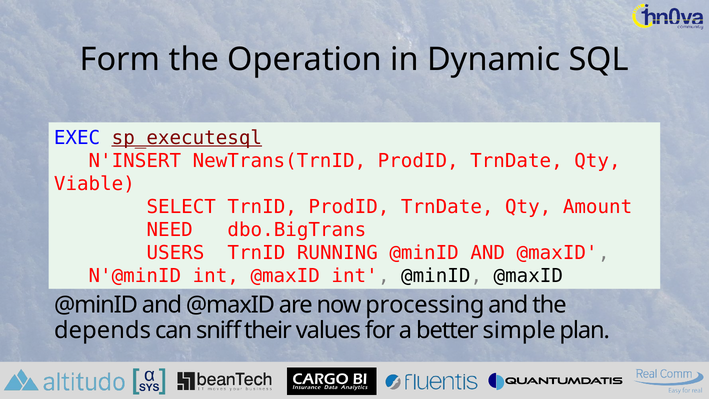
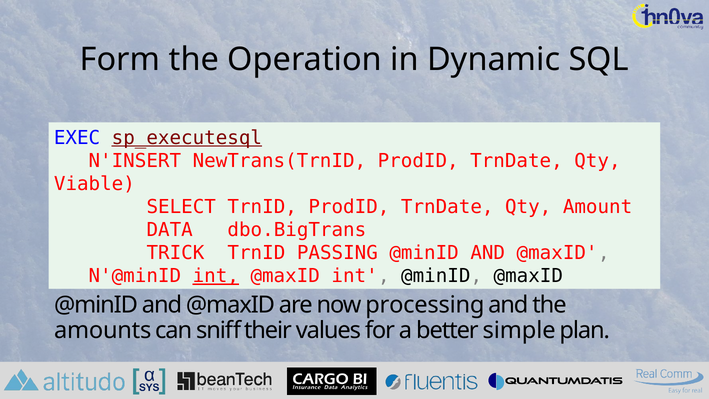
NEED: NEED -> DATA
USERS: USERS -> TRICK
RUNNING: RUNNING -> PASSING
int at (216, 276) underline: none -> present
depends: depends -> amounts
